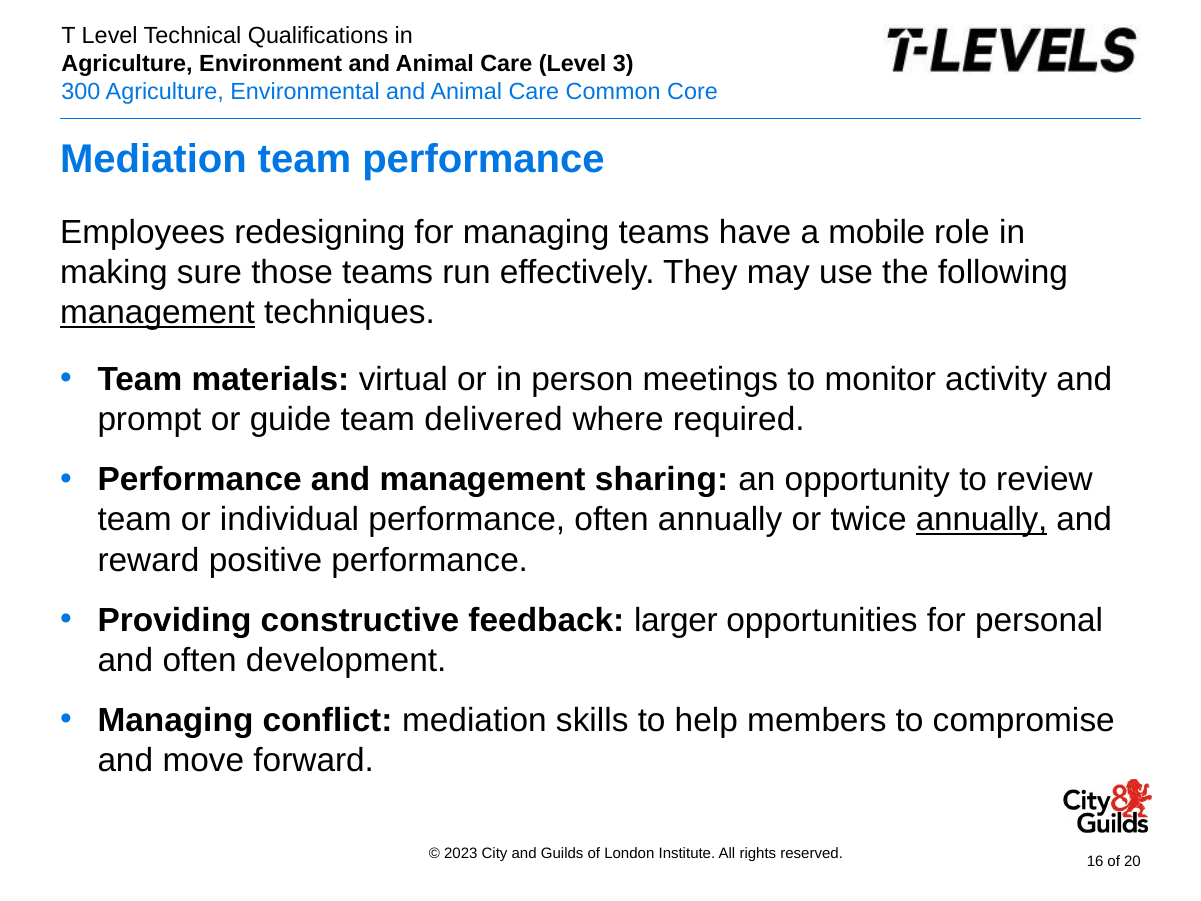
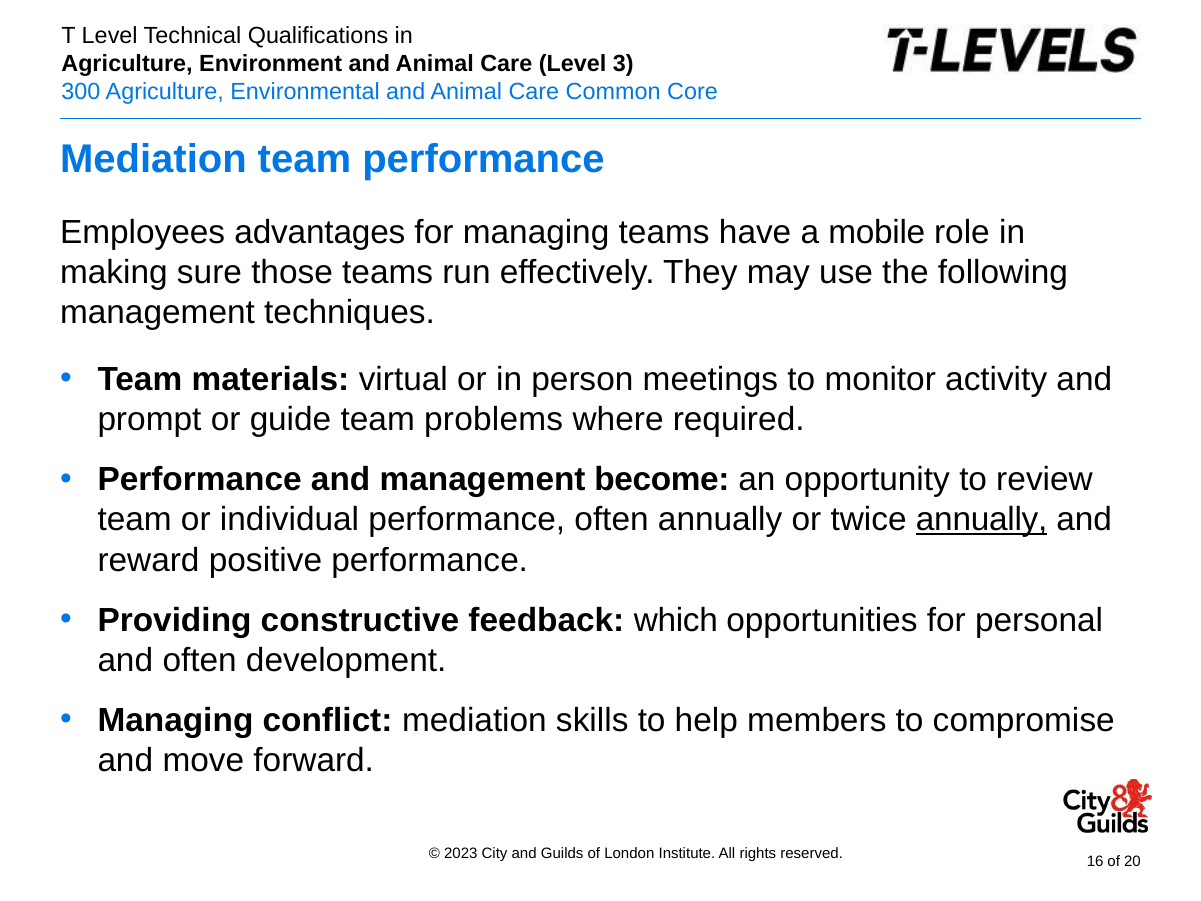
redesigning: redesigning -> advantages
management at (157, 313) underline: present -> none
delivered: delivered -> problems
sharing: sharing -> become
larger: larger -> which
